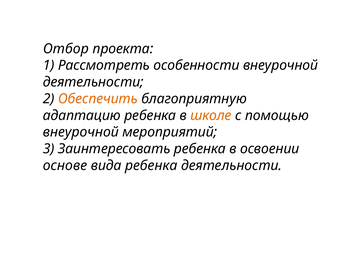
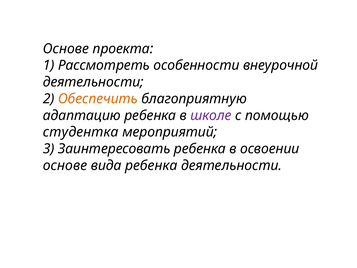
Отбор at (66, 49): Отбор -> Основе
школе colour: orange -> purple
внеурочной at (81, 132): внеурочной -> студентка
